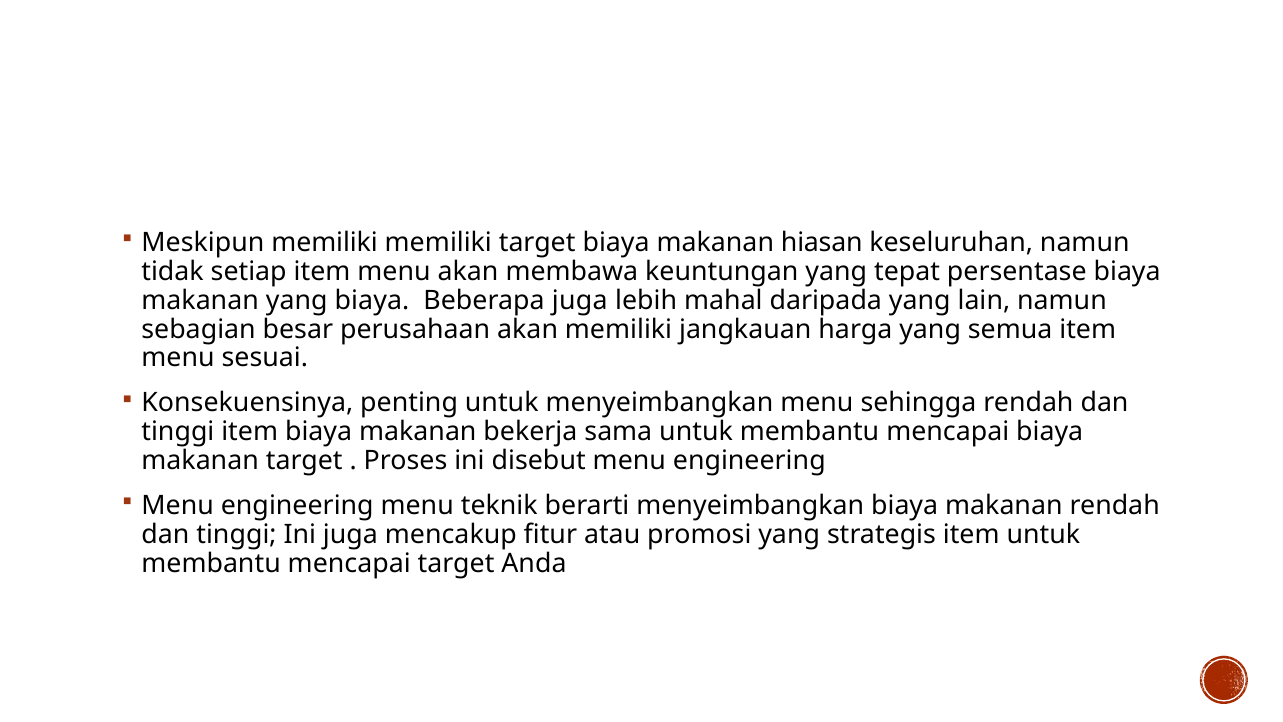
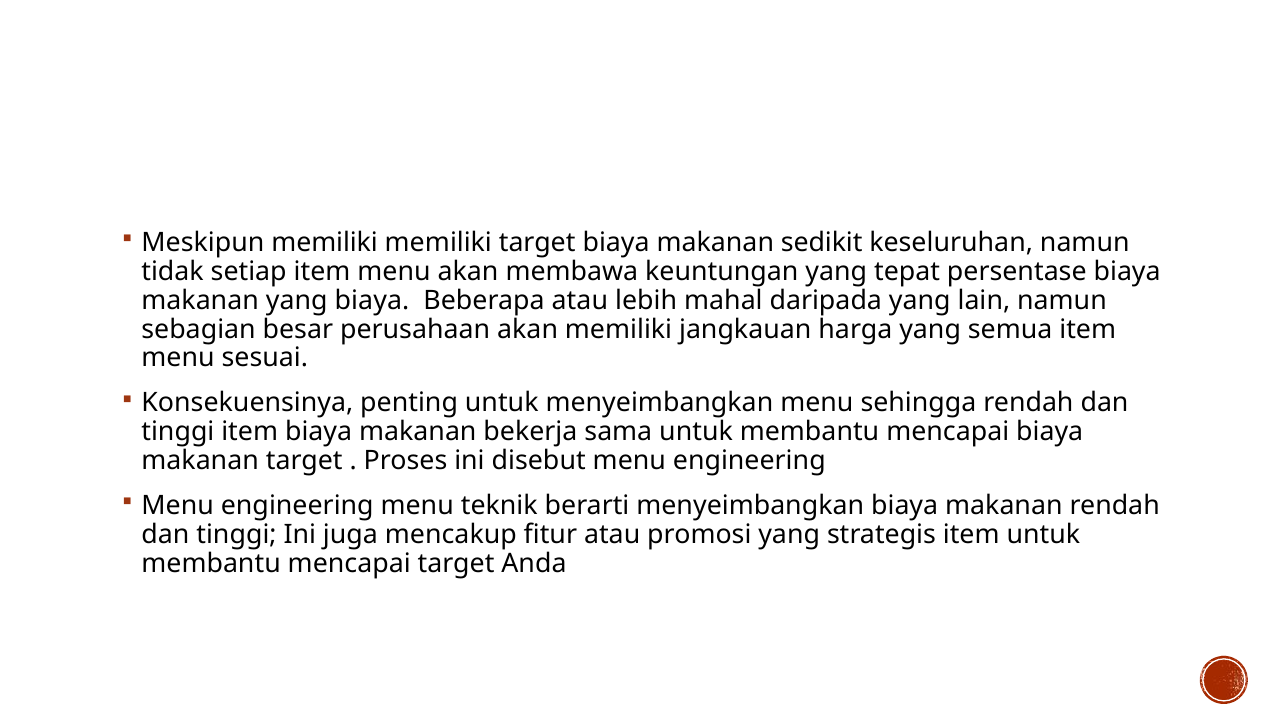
hiasan: hiasan -> sedikit
Beberapa juga: juga -> atau
